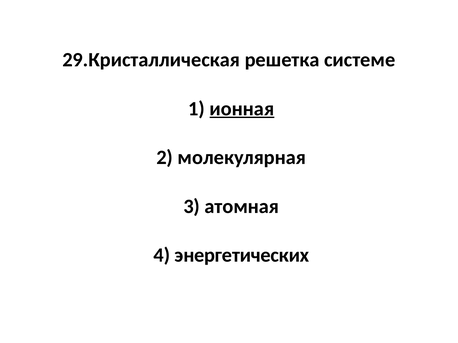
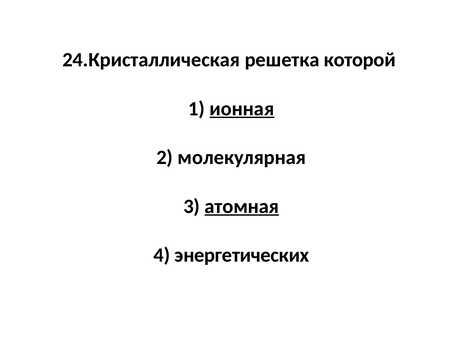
29.Кристаллическая: 29.Кристаллическая -> 24.Кристаллическая
системе: системе -> которой
атомная underline: none -> present
